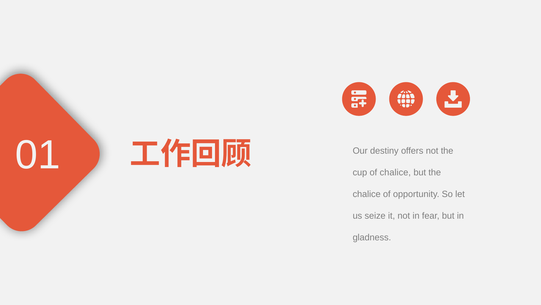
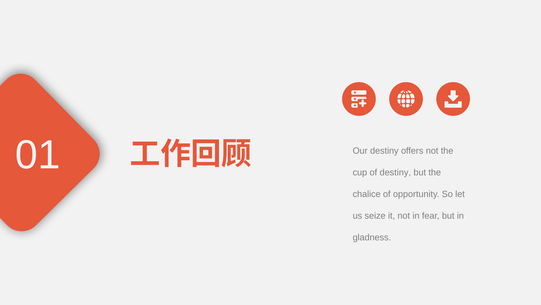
of chalice: chalice -> destiny
